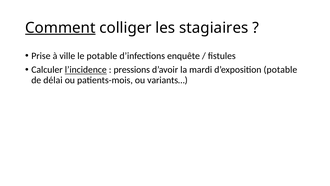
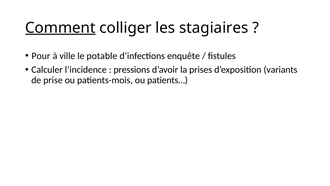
Prise: Prise -> Pour
l’incidence underline: present -> none
mardi: mardi -> prises
d’exposition potable: potable -> variants
délai: délai -> prise
variants…: variants… -> patients…
